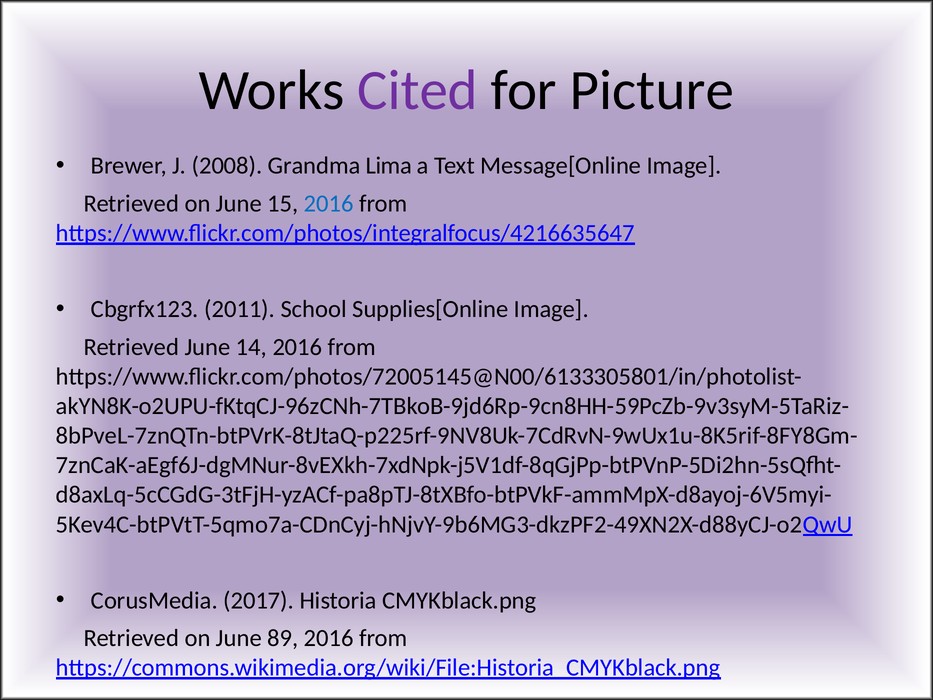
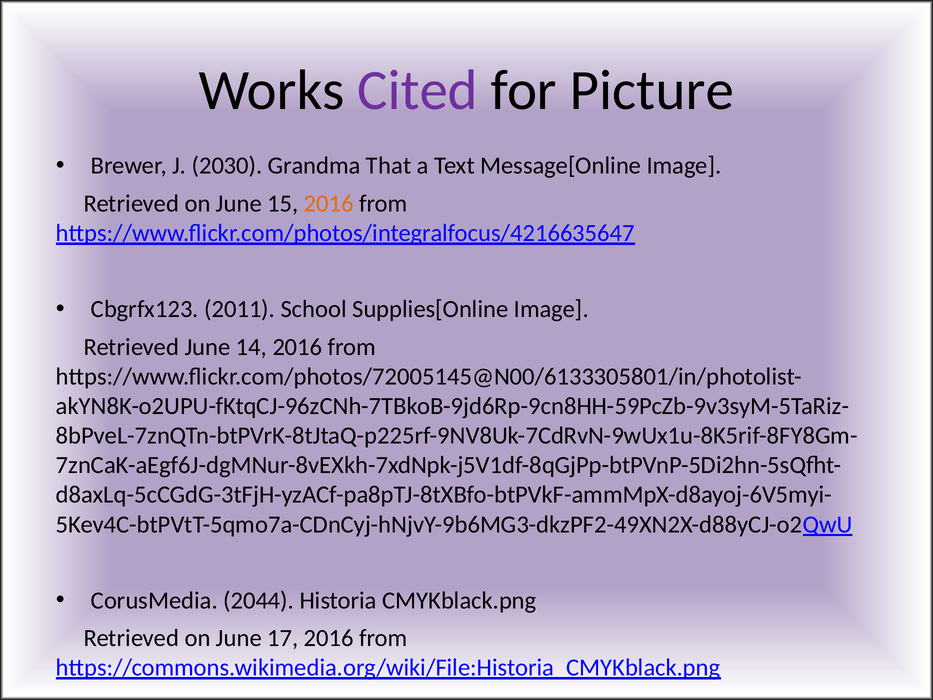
2008: 2008 -> 2030
Lima: Lima -> That
2016 at (329, 204) colour: blue -> orange
2017: 2017 -> 2044
89: 89 -> 17
